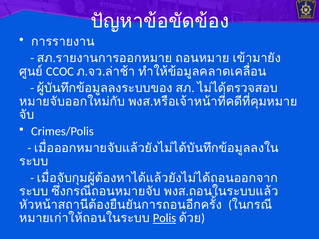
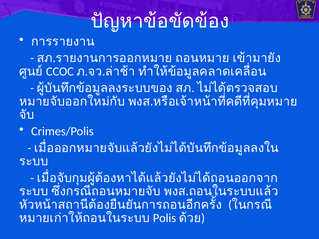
Polis underline: present -> none
